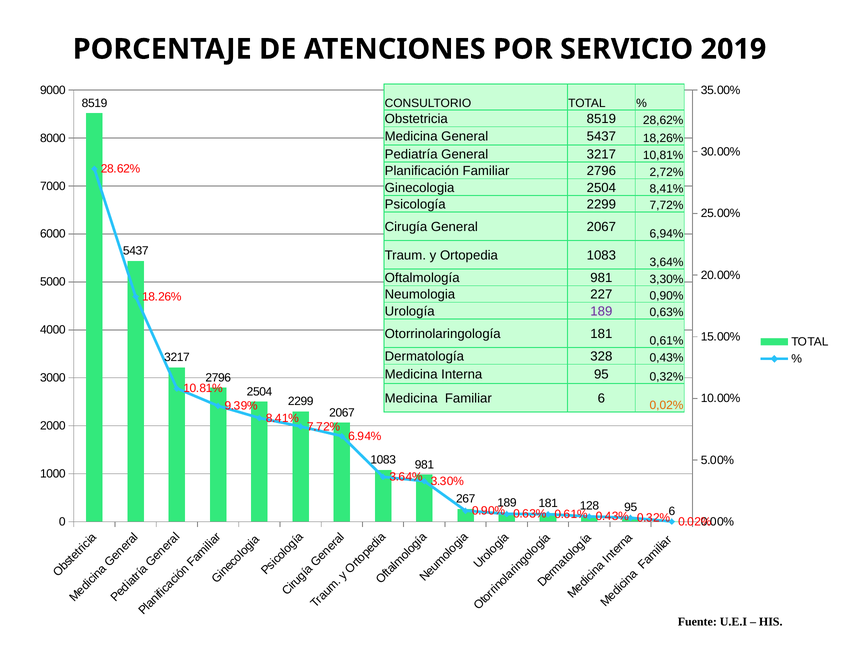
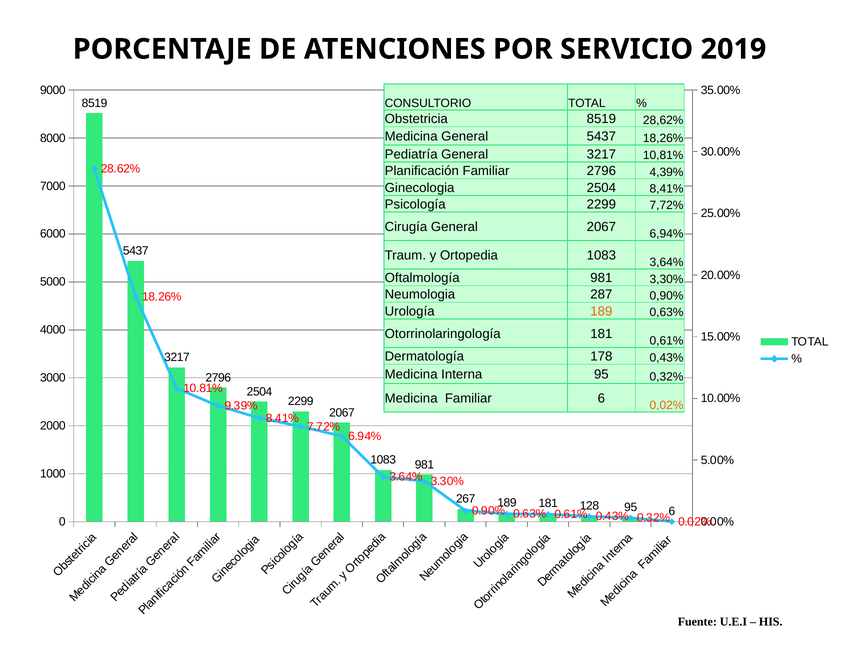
2,72%: 2,72% -> 4,39%
227: 227 -> 287
189 at (601, 311) colour: purple -> orange
328: 328 -> 178
